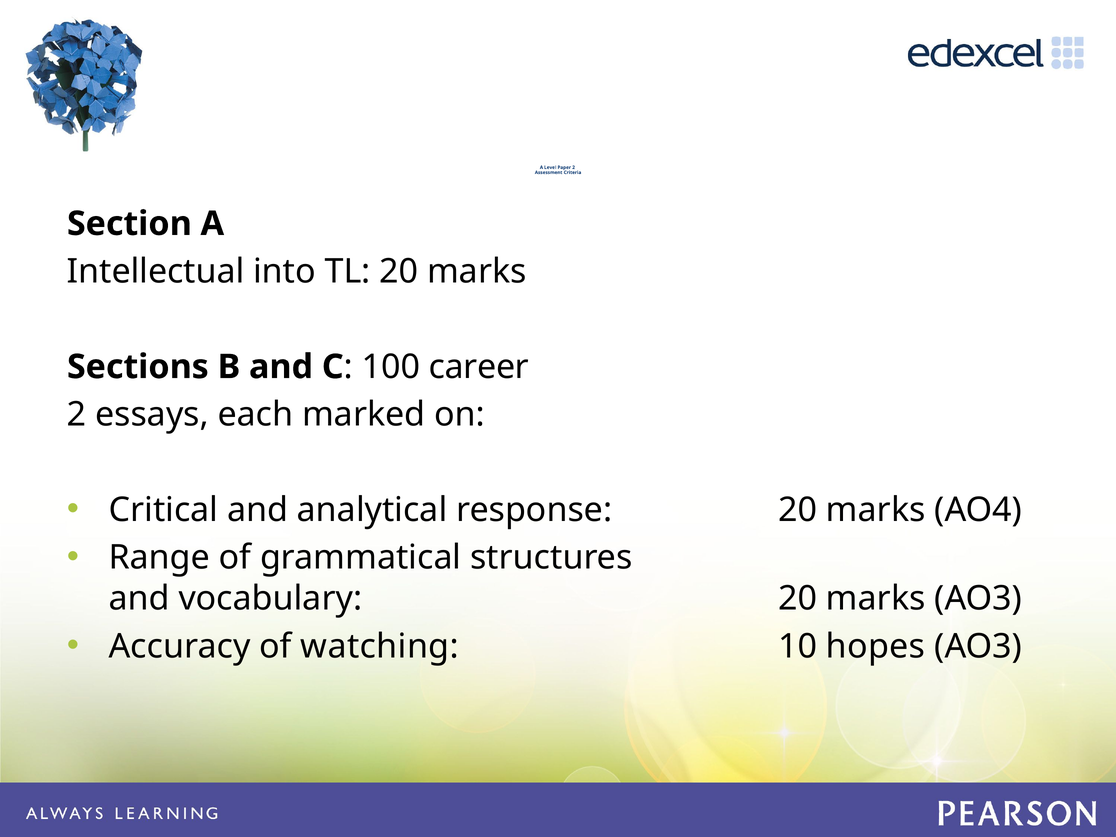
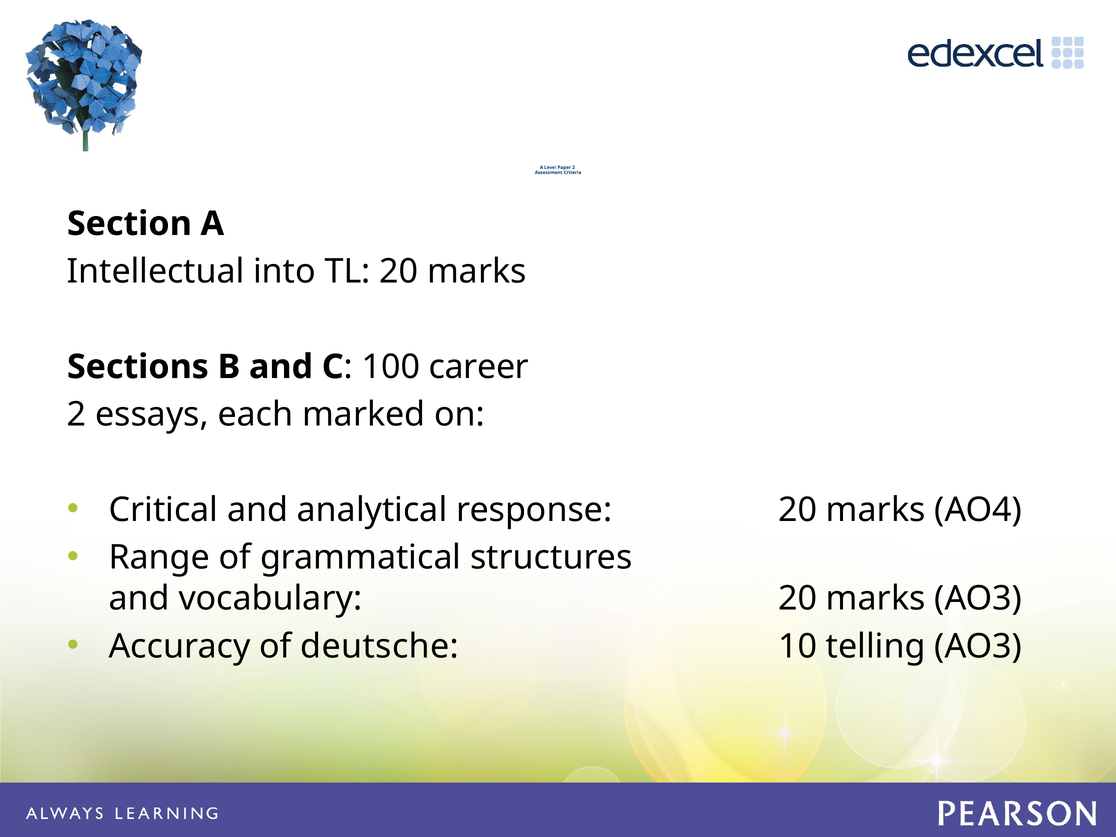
watching: watching -> deutsche
hopes: hopes -> telling
